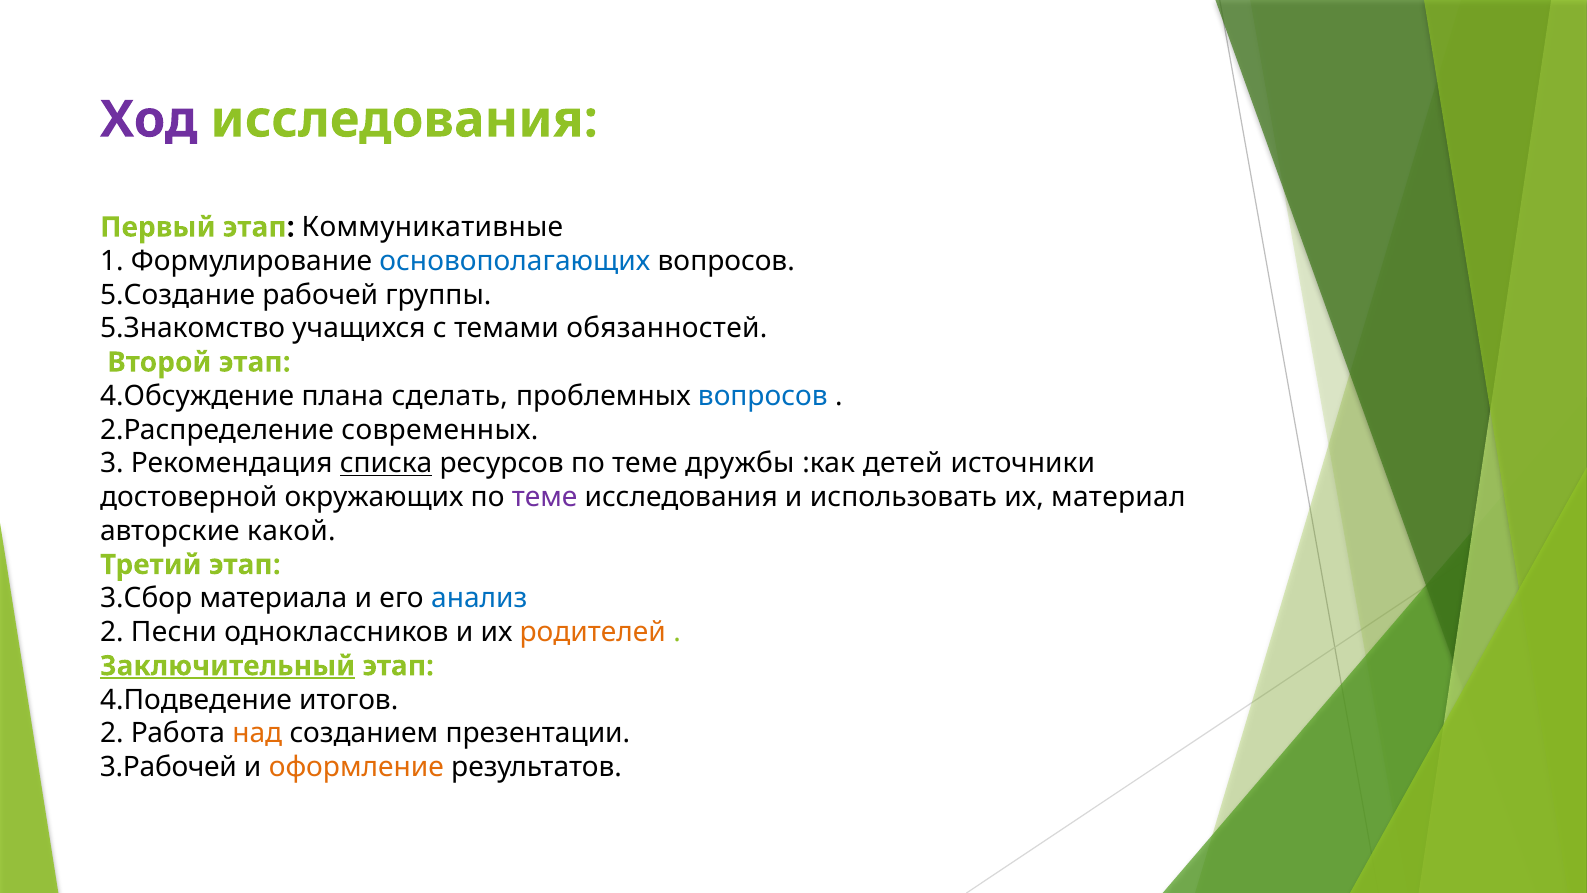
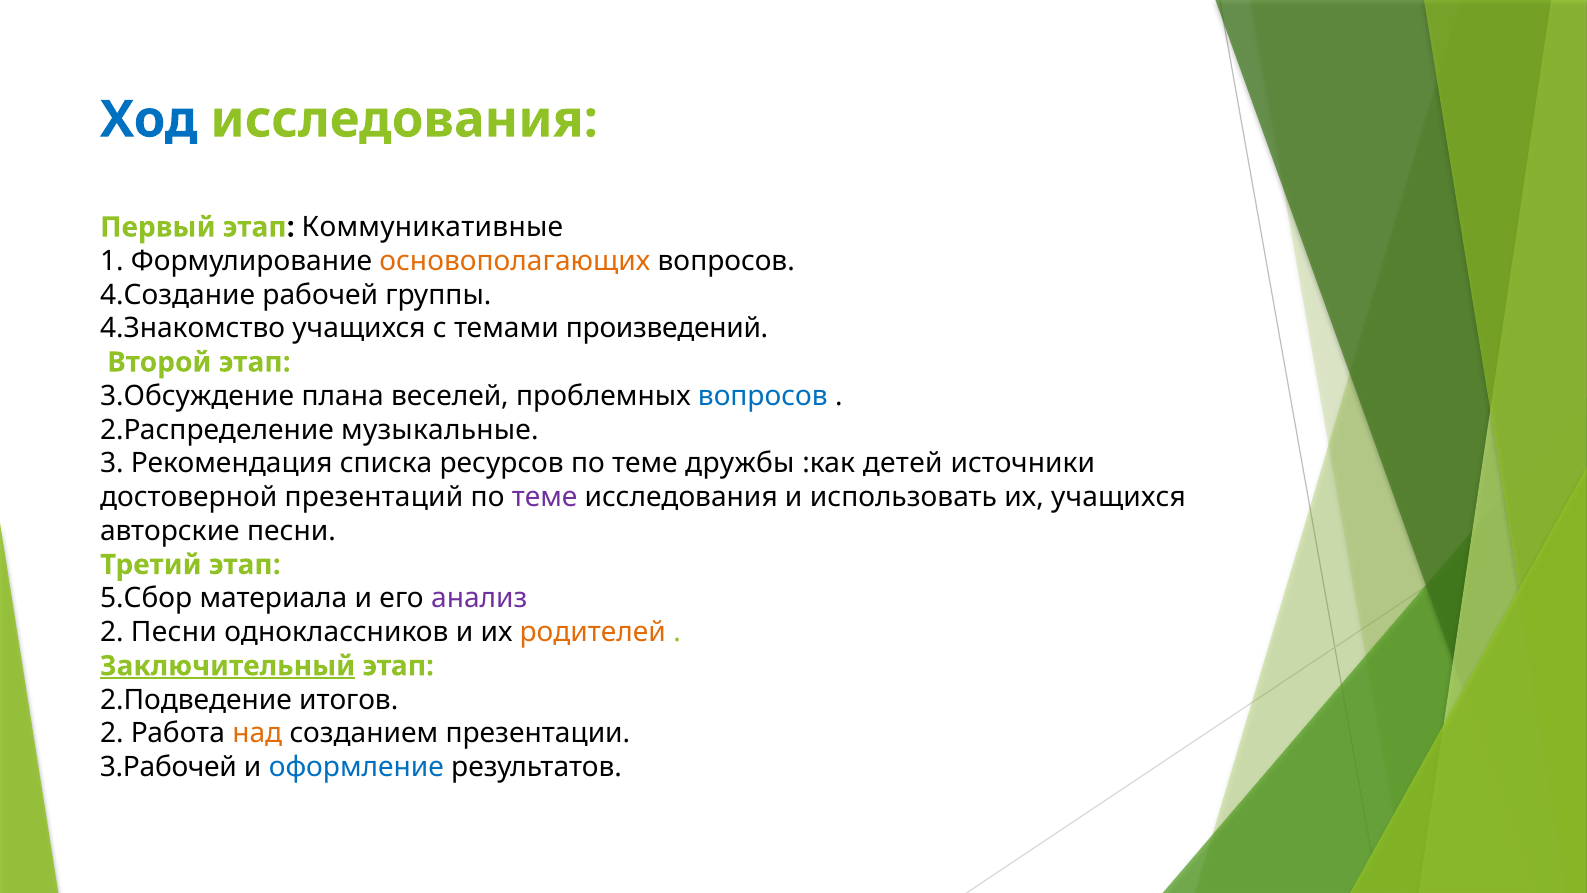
Ход colour: purple -> blue
основополагающих colour: blue -> orange
5.Создание: 5.Создание -> 4.Создание
5.Знакомство: 5.Знакомство -> 4.Знакомство
обязанностей: обязанностей -> произведений
4.Обсуждение: 4.Обсуждение -> 3.Обсуждение
сделать: сделать -> веселей
современных: современных -> музыкальные
списка underline: present -> none
окружающих: окружающих -> презентаций
их материал: материал -> учащихся
авторские какой: какой -> песни
3.Сбор: 3.Сбор -> 5.Сбор
анализ colour: blue -> purple
4.Подведение: 4.Подведение -> 2.Подведение
оформление colour: orange -> blue
